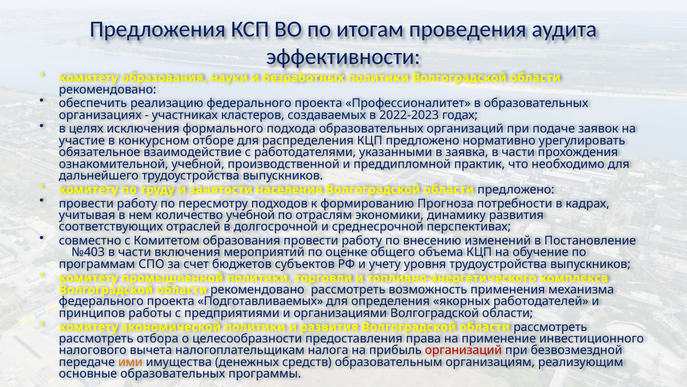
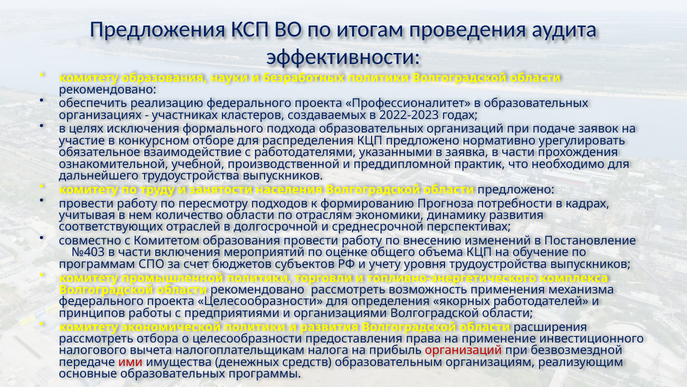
количество учебной: учебной -> области
проекта Подготавливаемых: Подготавливаемых -> Целесообразности
области рассмотреть: рассмотреть -> расширения
ими colour: orange -> red
